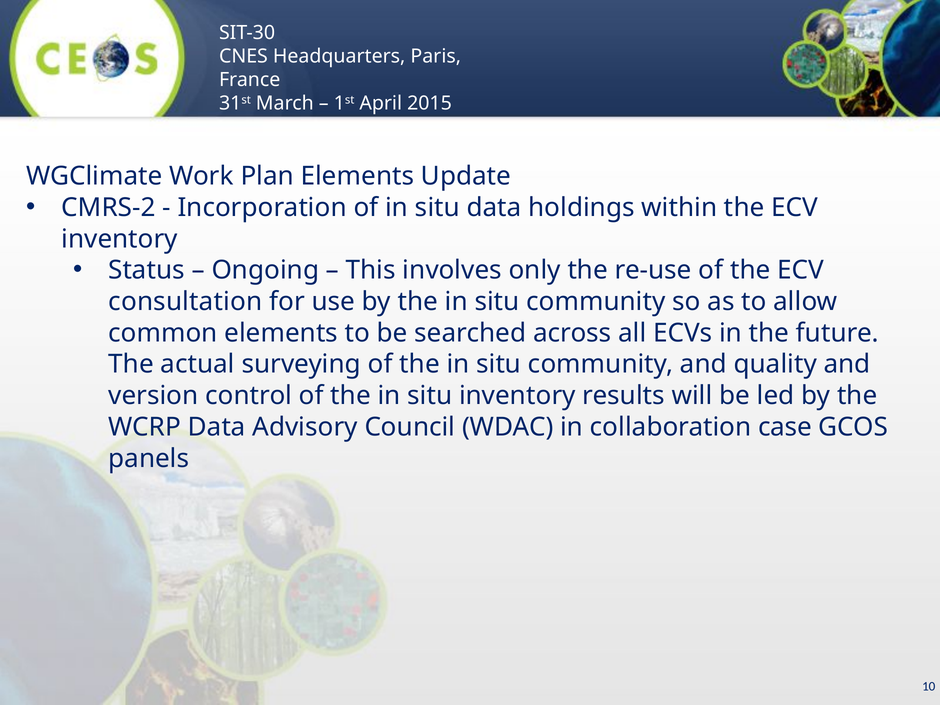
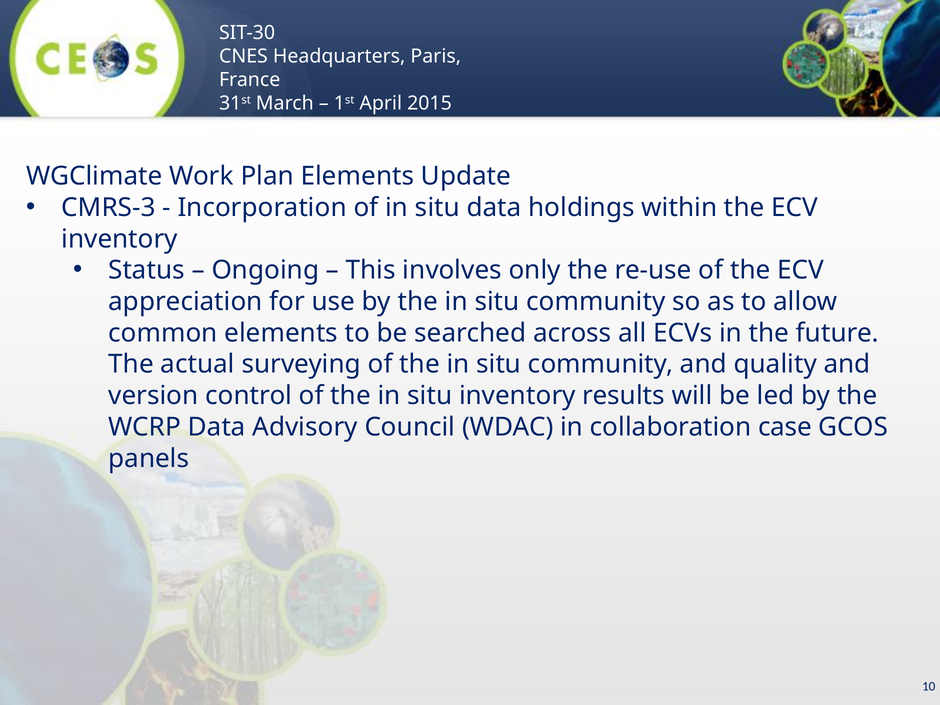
CMRS-2: CMRS-2 -> CMRS-3
consultation: consultation -> appreciation
